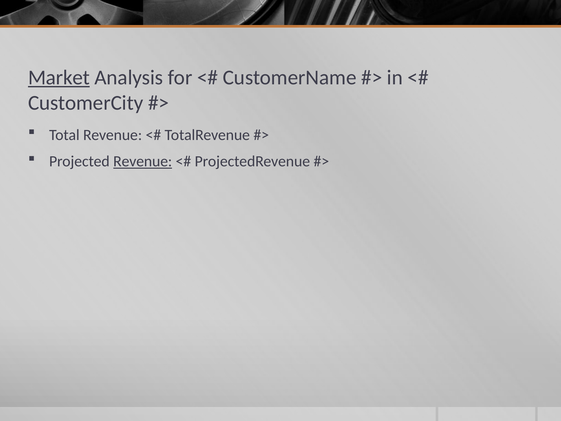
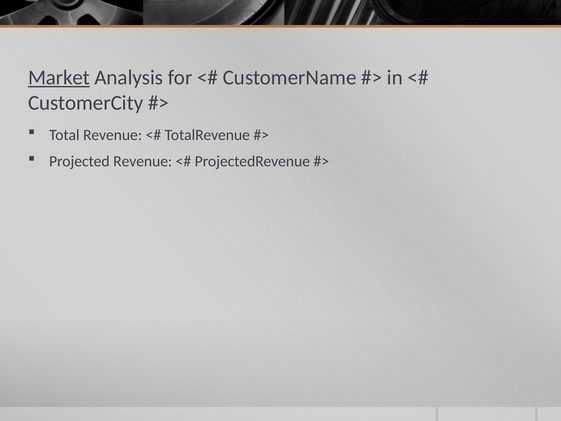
Revenue at (143, 161) underline: present -> none
